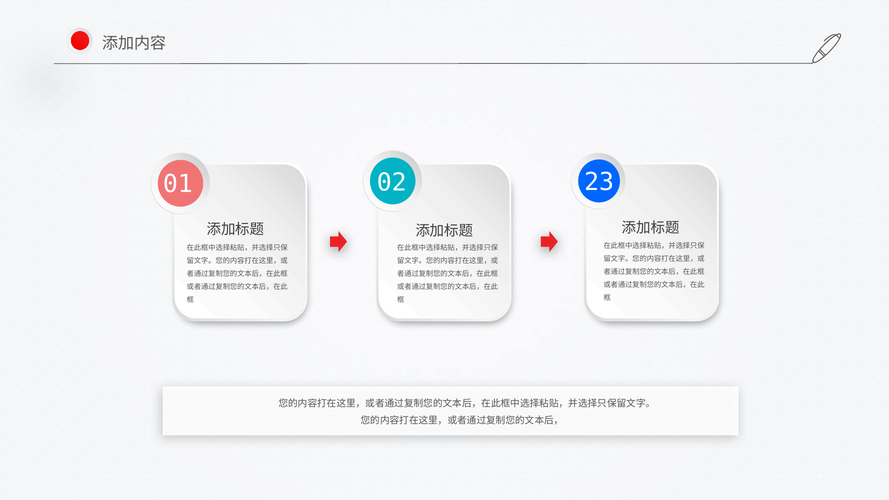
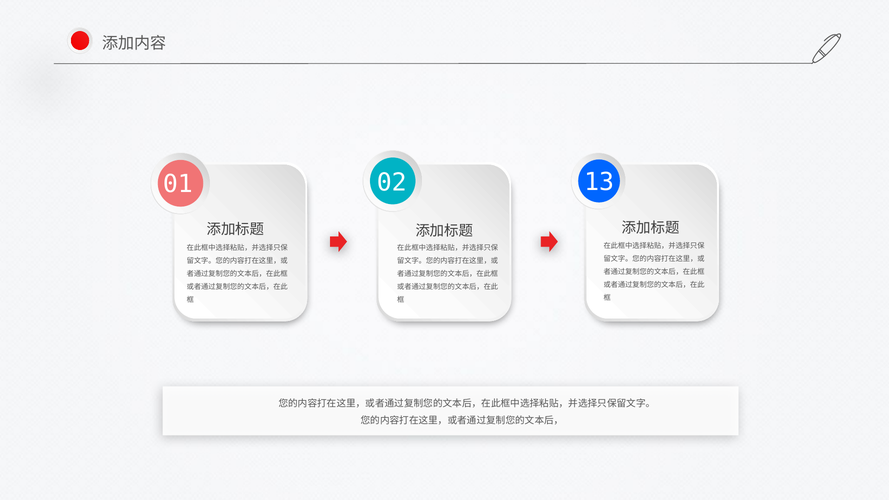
23: 23 -> 13
